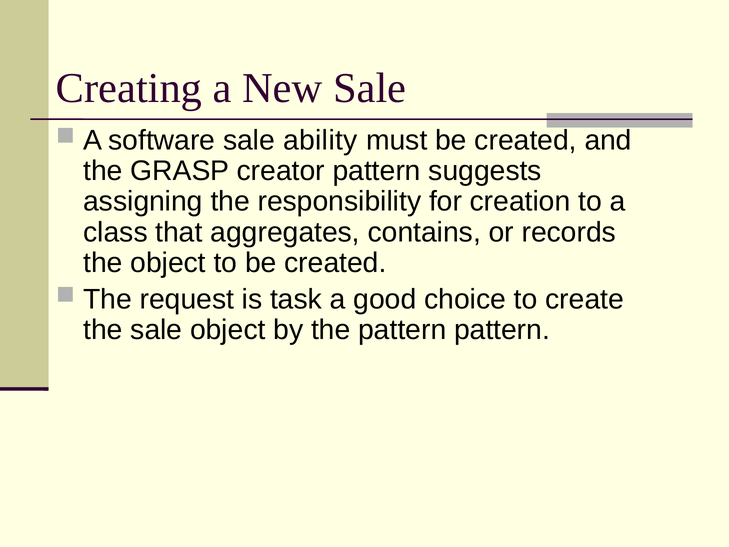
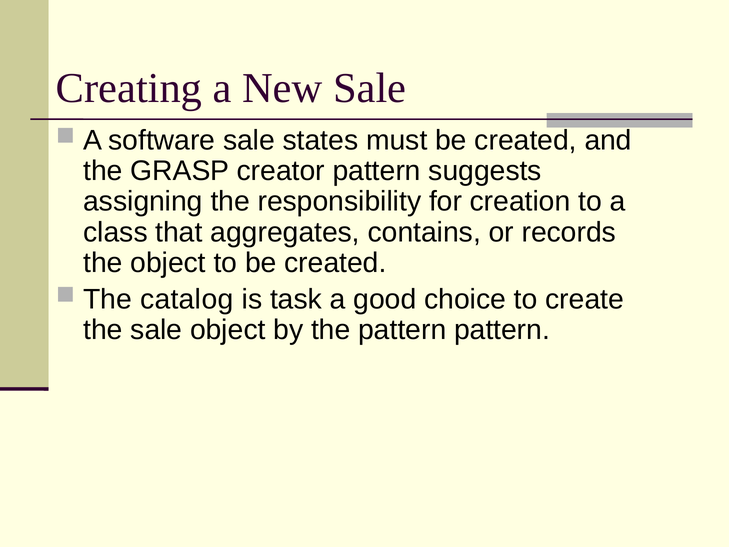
ability: ability -> states
request: request -> catalog
